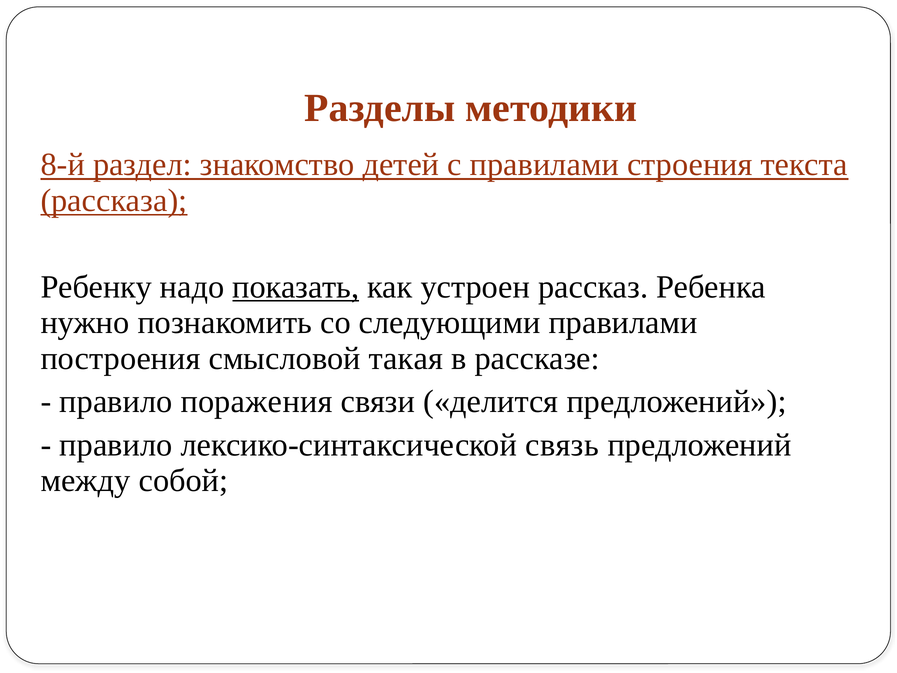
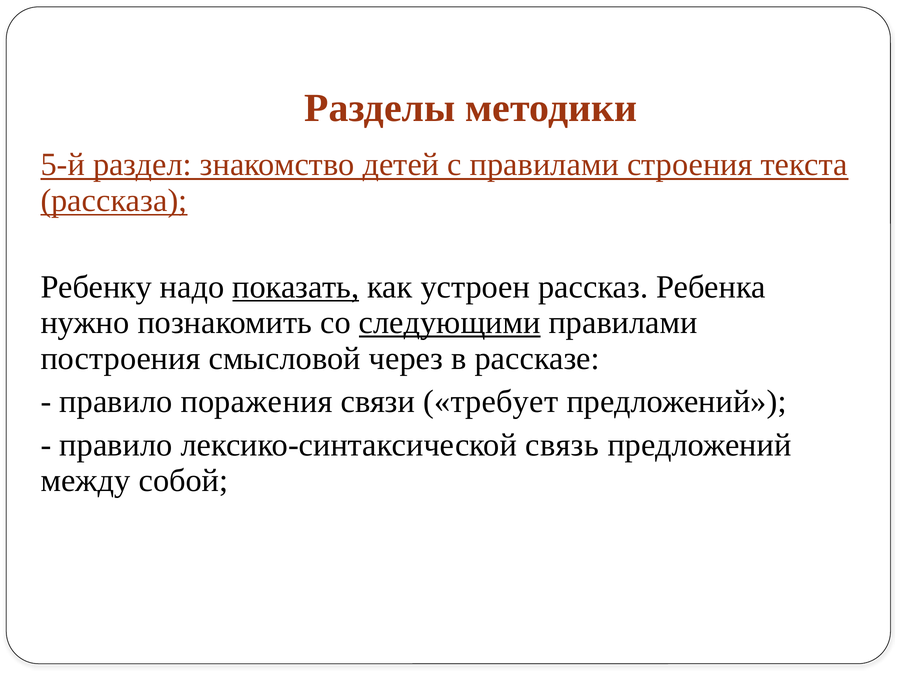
8-й: 8-й -> 5-й
следующими underline: none -> present
такая: такая -> через
делится: делится -> требует
